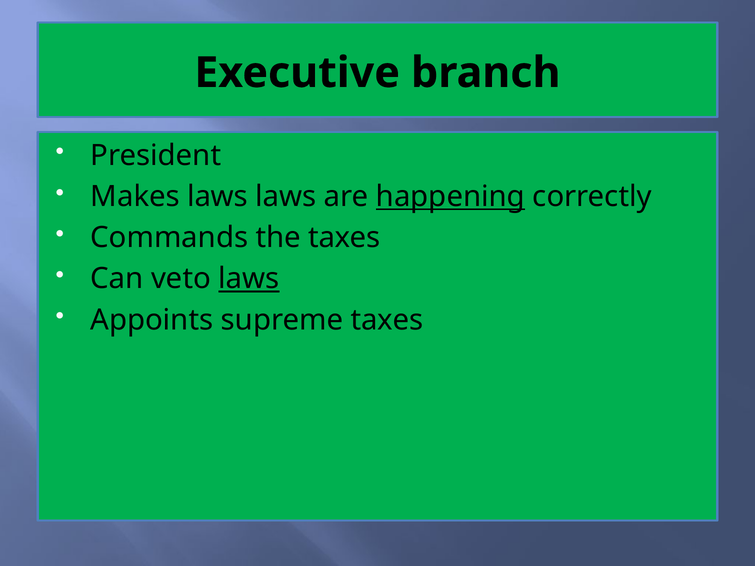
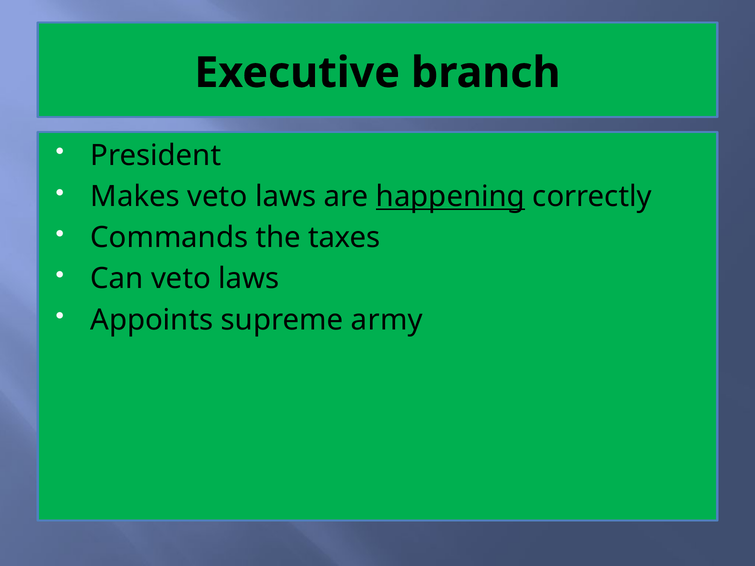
Makes laws: laws -> veto
laws at (249, 279) underline: present -> none
supreme taxes: taxes -> army
